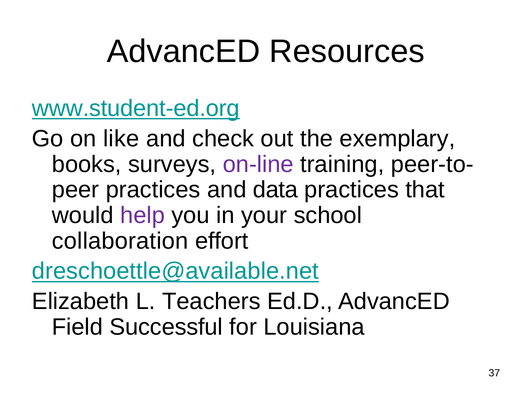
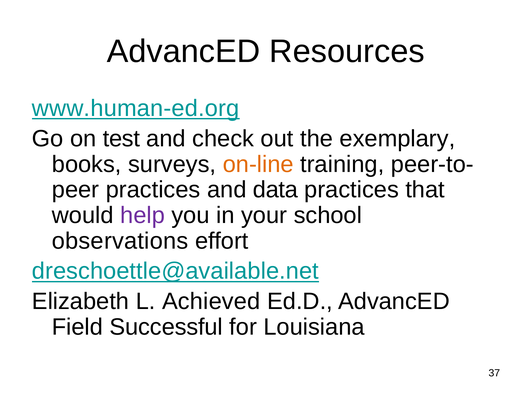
www.student-ed.org: www.student-ed.org -> www.human-ed.org
like: like -> test
on-line colour: purple -> orange
collaboration: collaboration -> observations
Teachers: Teachers -> Achieved
